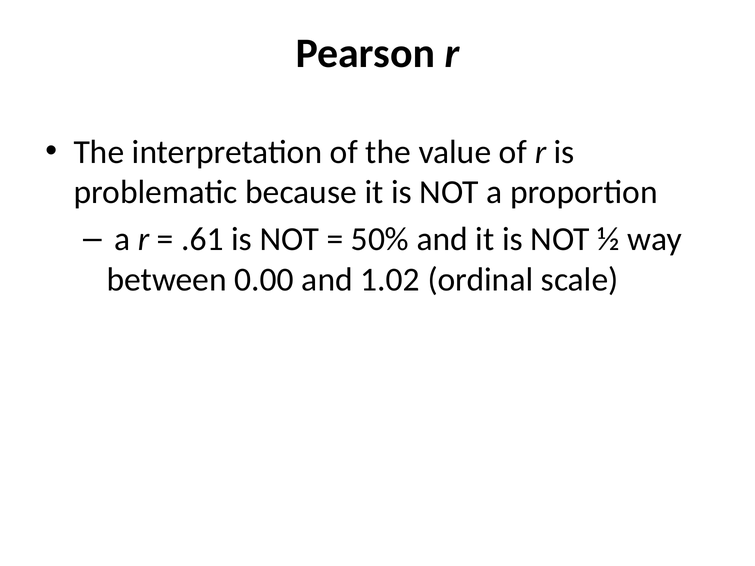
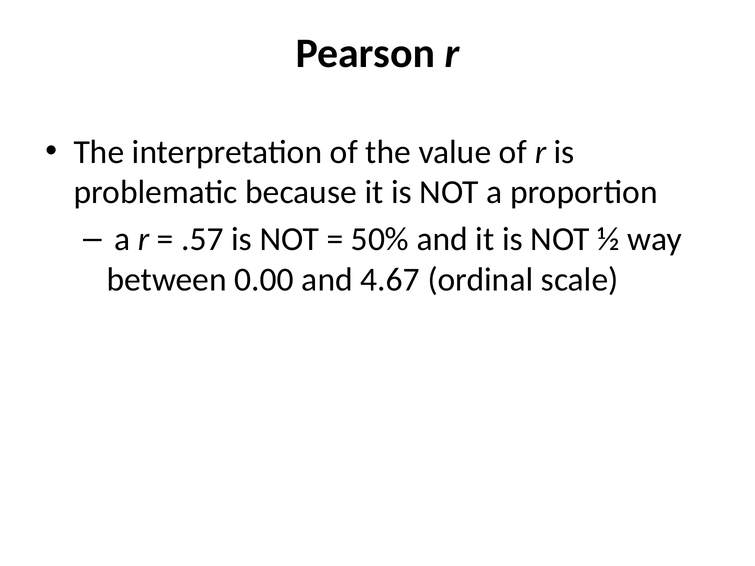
.61: .61 -> .57
1.02: 1.02 -> 4.67
